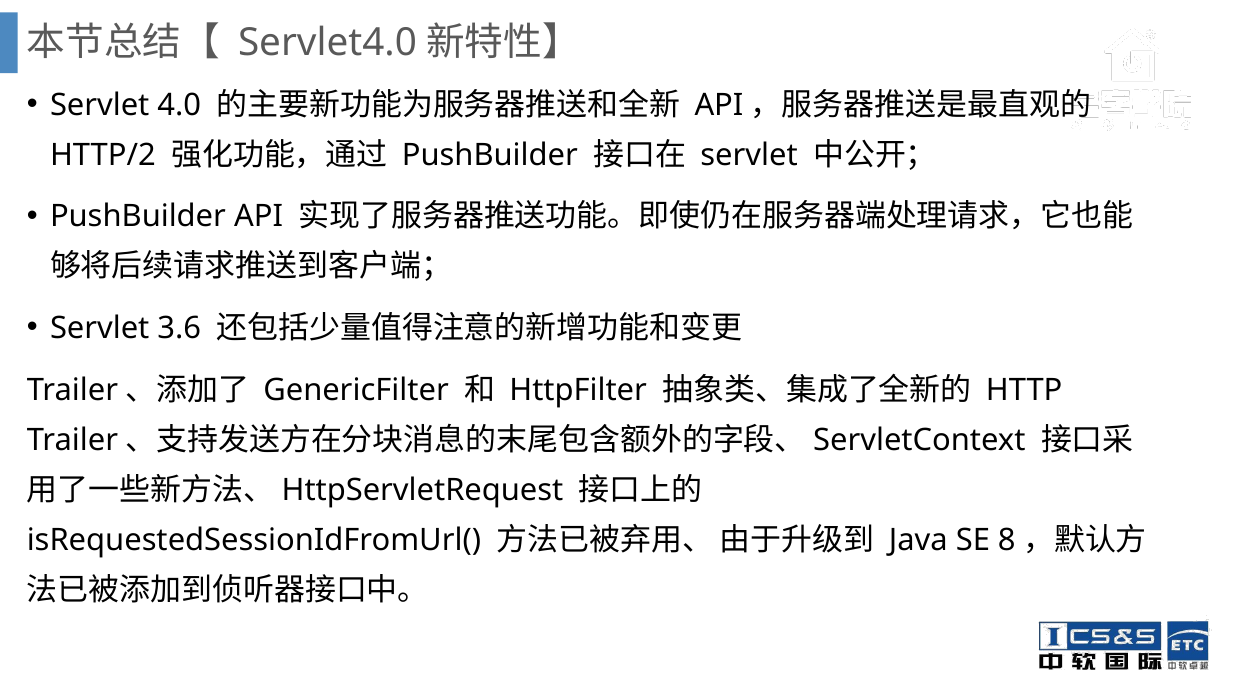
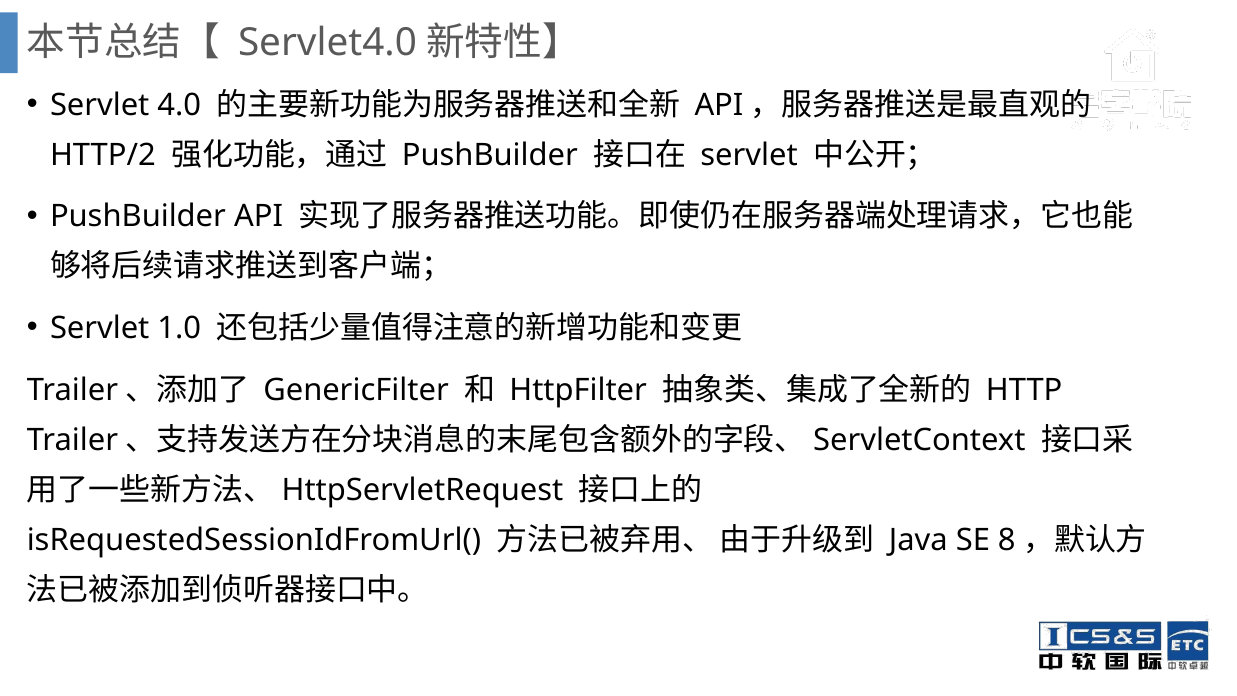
3.6: 3.6 -> 1.0
